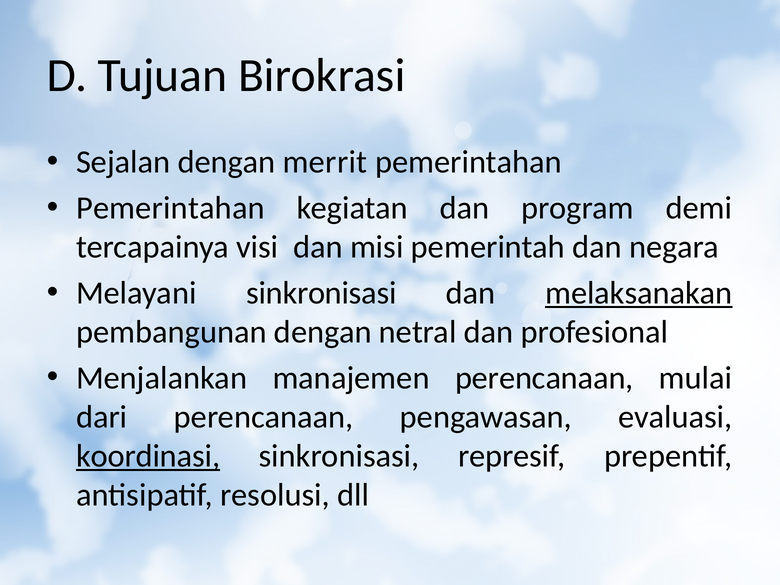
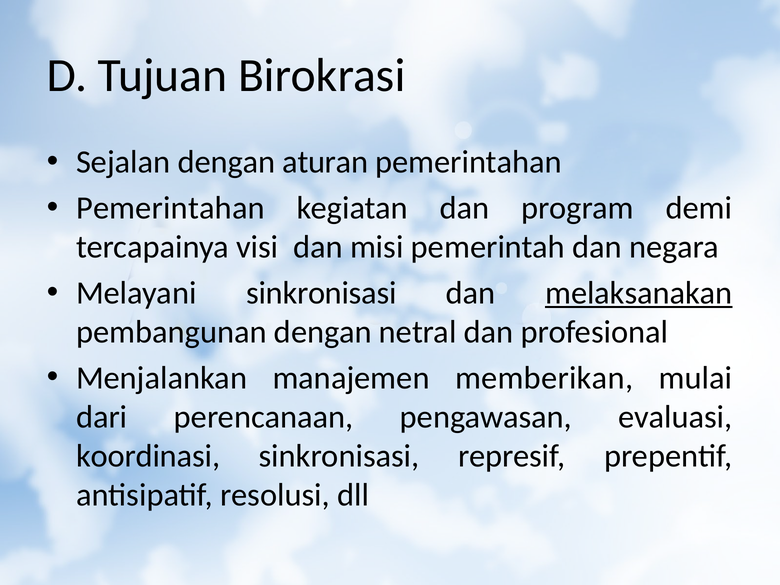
merrit: merrit -> aturan
manajemen perencanaan: perencanaan -> memberikan
koordinasi underline: present -> none
